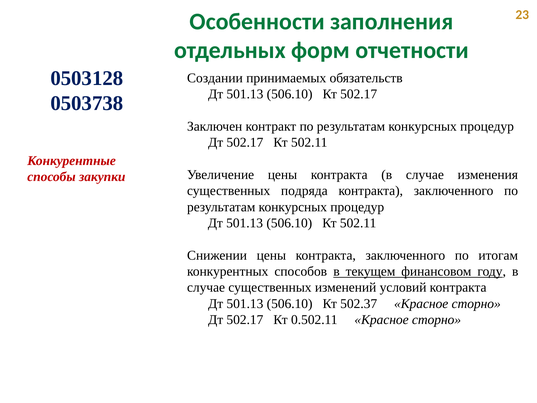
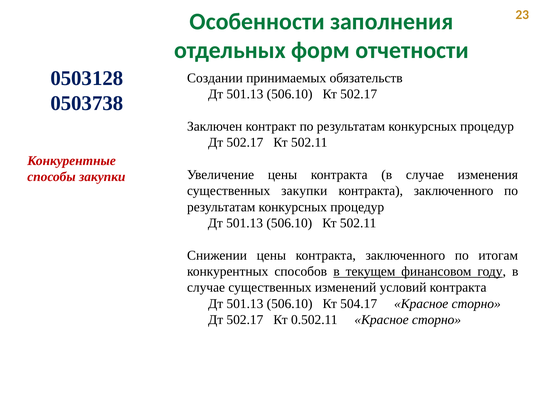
существенных подряда: подряда -> закупки
502.37: 502.37 -> 504.17
